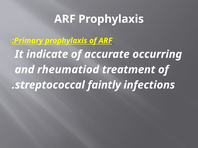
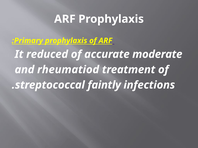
indicate: indicate -> reduced
occurring: occurring -> moderate
